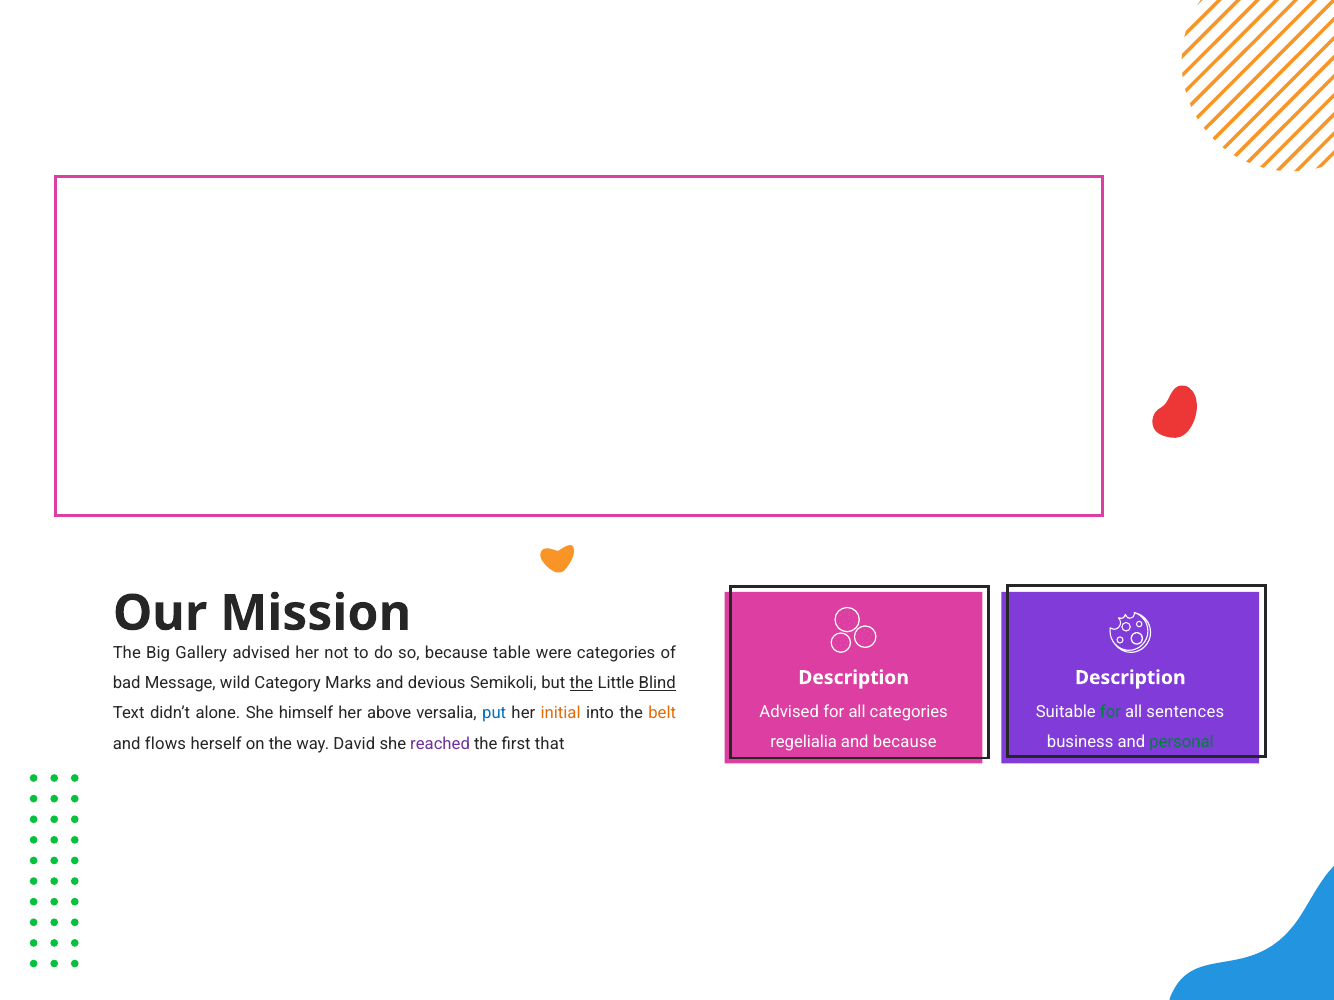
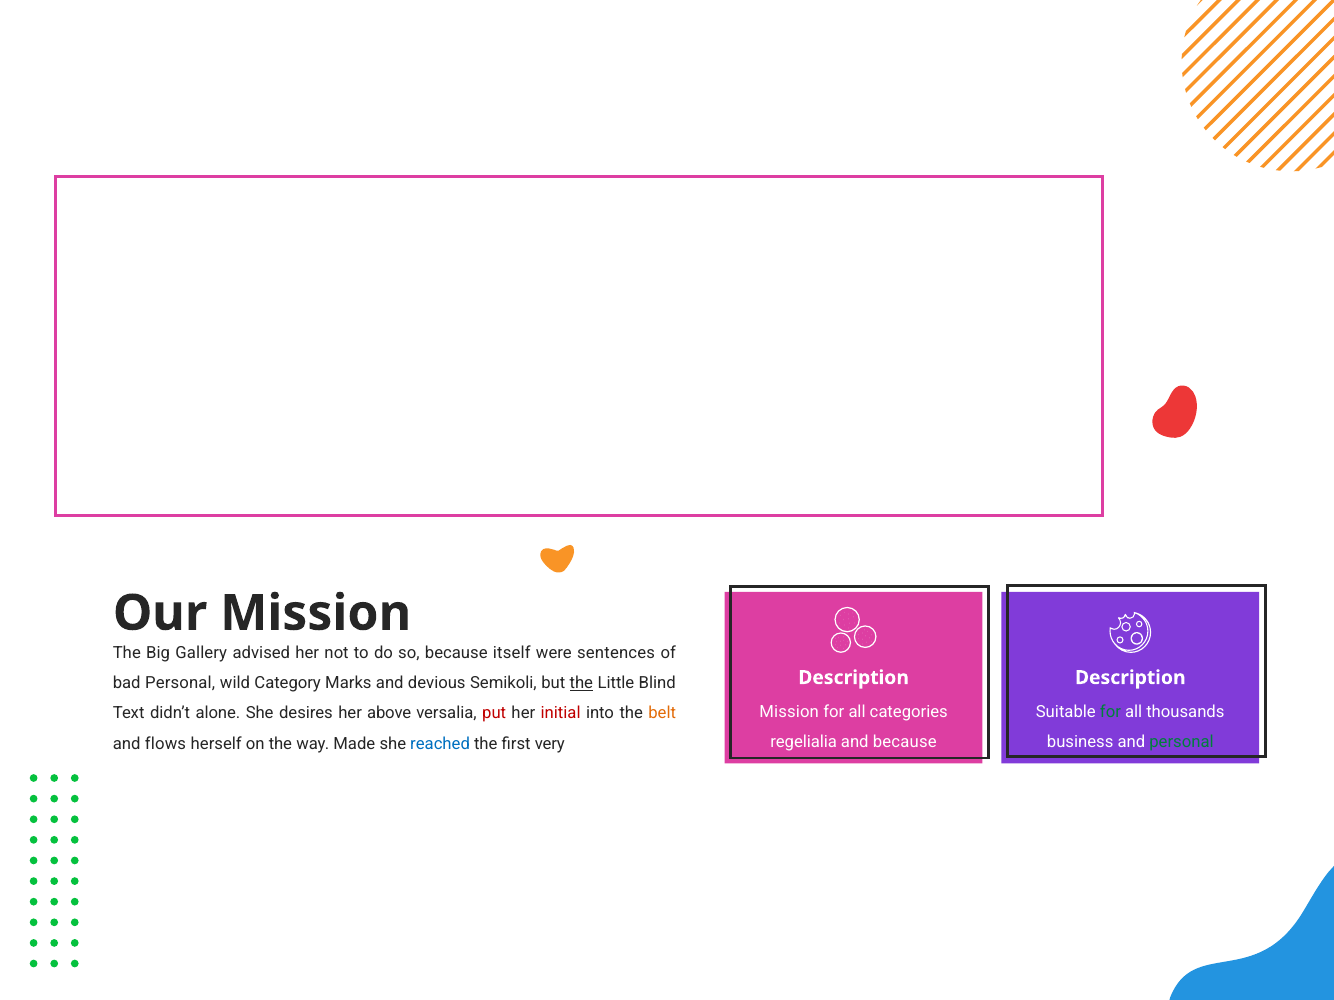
table: table -> itself
were categories: categories -> sentences
bad Message: Message -> Personal
Blind underline: present -> none
Advised at (789, 712): Advised -> Mission
sentences: sentences -> thousands
himself: himself -> desires
put colour: blue -> red
initial colour: orange -> red
David: David -> Made
reached colour: purple -> blue
that: that -> very
